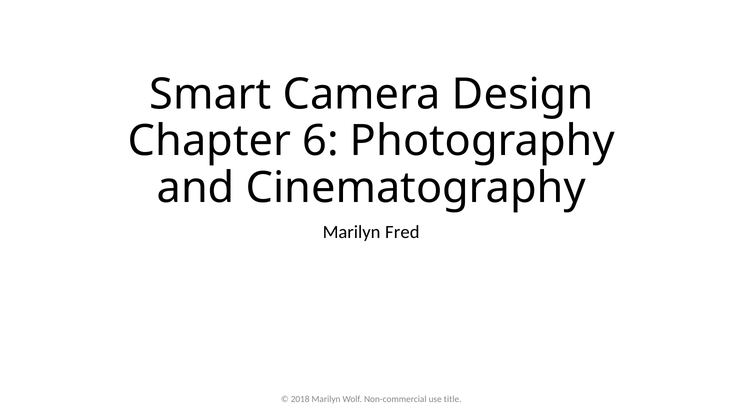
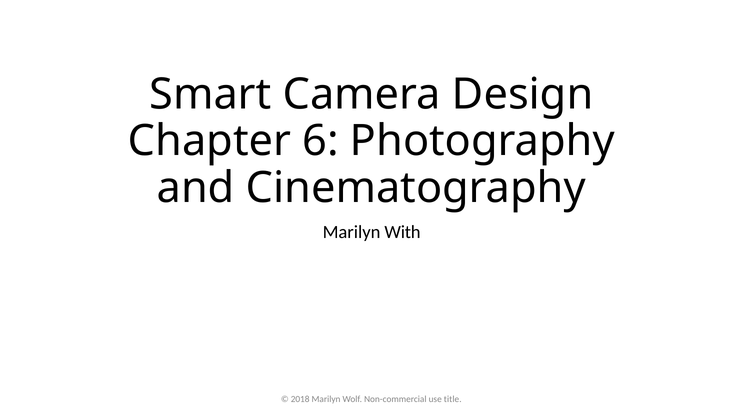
Fred: Fred -> With
